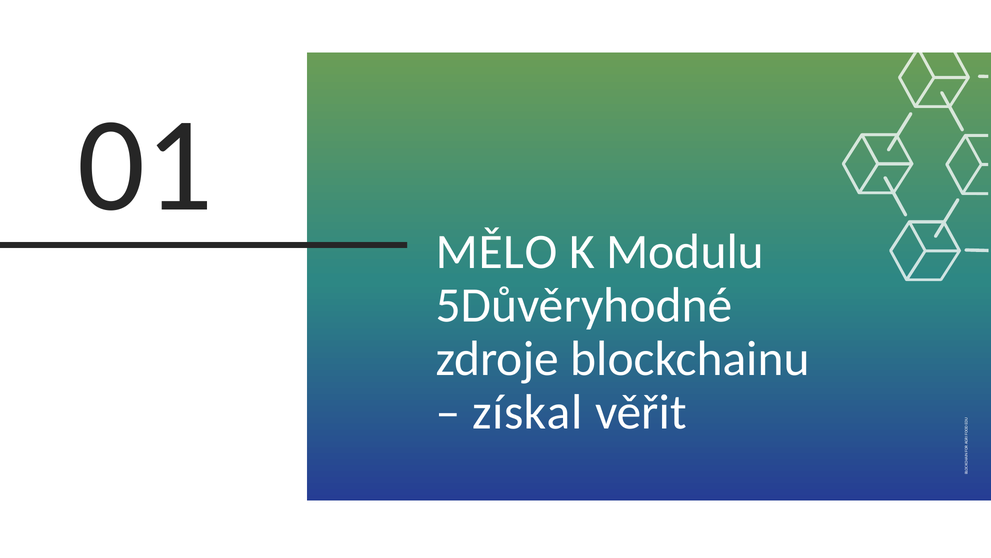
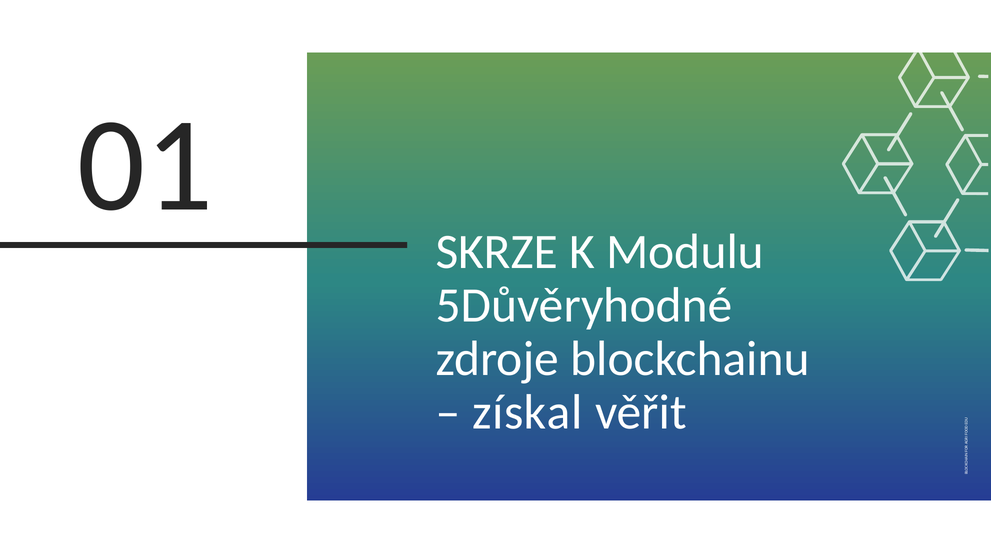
MĚLO: MĚLO -> SKRZE
